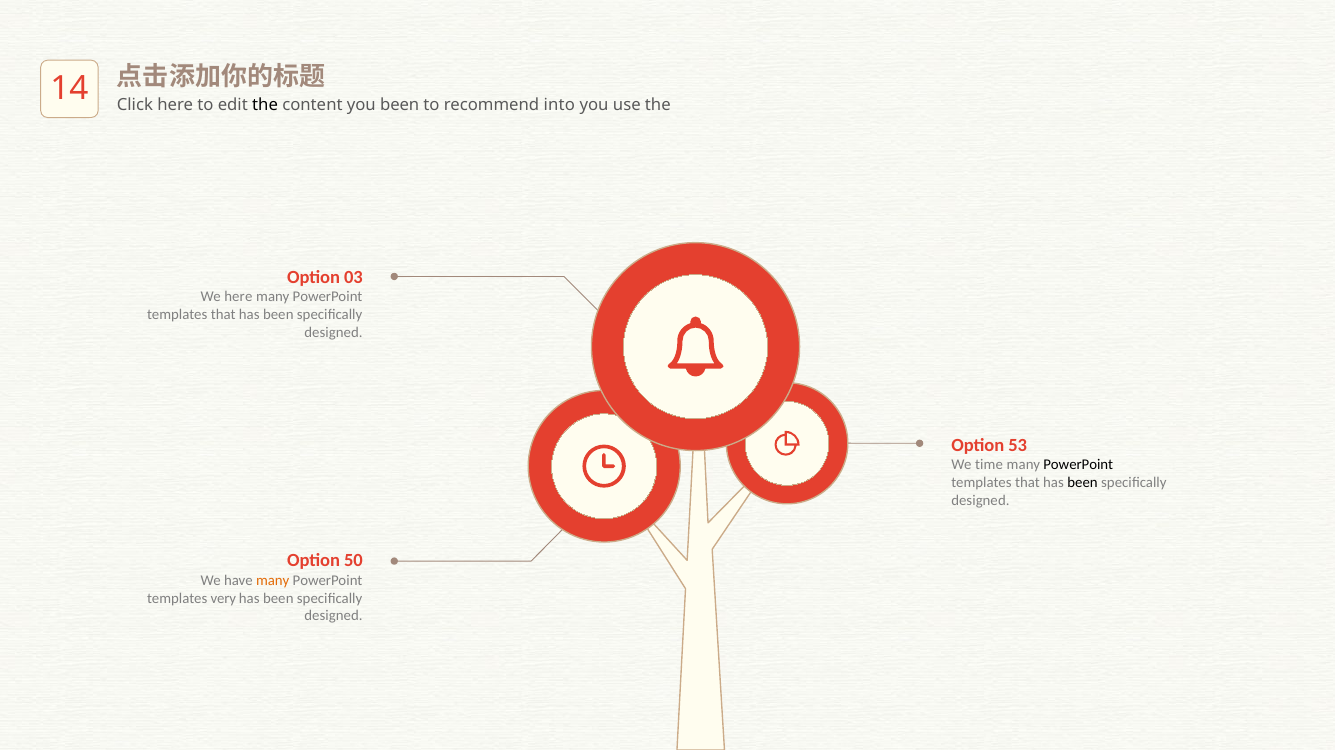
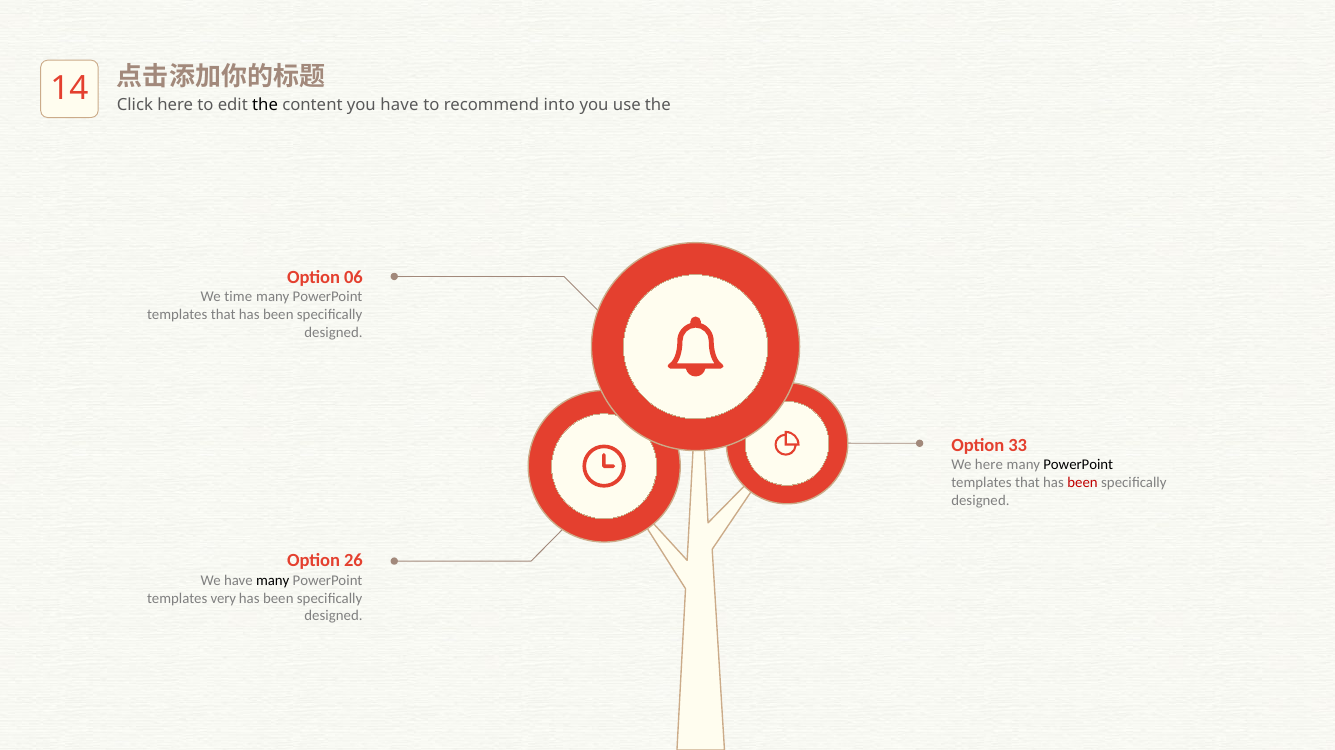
you been: been -> have
03: 03 -> 06
We here: here -> time
53: 53 -> 33
We time: time -> here
been at (1083, 483) colour: black -> red
50: 50 -> 26
many at (273, 581) colour: orange -> black
